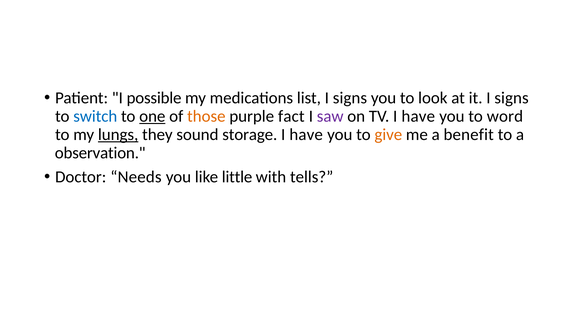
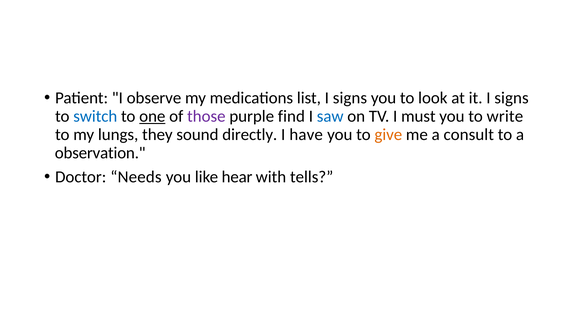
possible: possible -> observe
those colour: orange -> purple
fact: fact -> find
saw colour: purple -> blue
TV I have: have -> must
word: word -> write
lungs underline: present -> none
storage: storage -> directly
benefit: benefit -> consult
little: little -> hear
